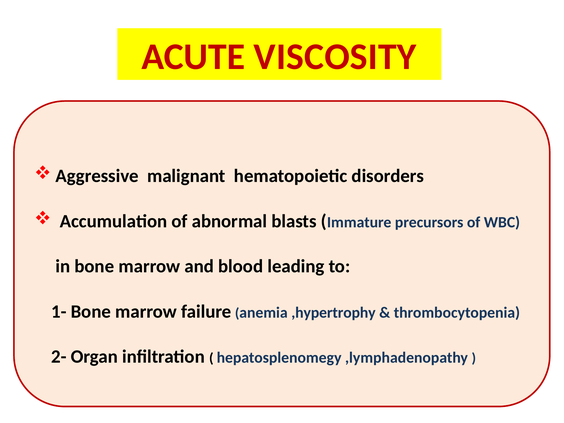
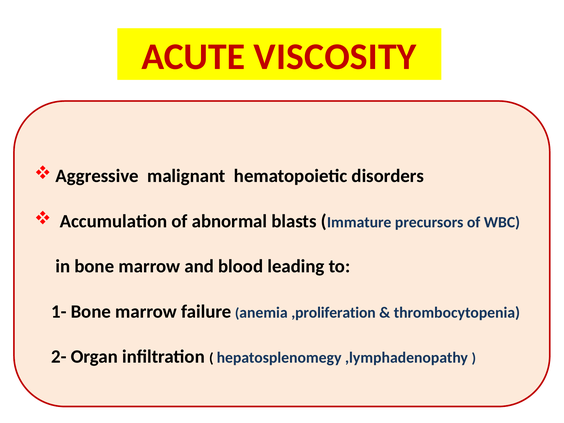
,hypertrophy: ,hypertrophy -> ,proliferation
